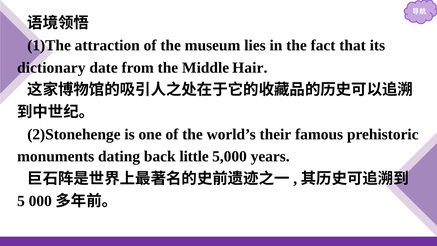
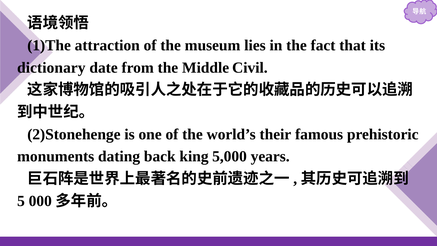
Hair: Hair -> Civil
little: little -> king
